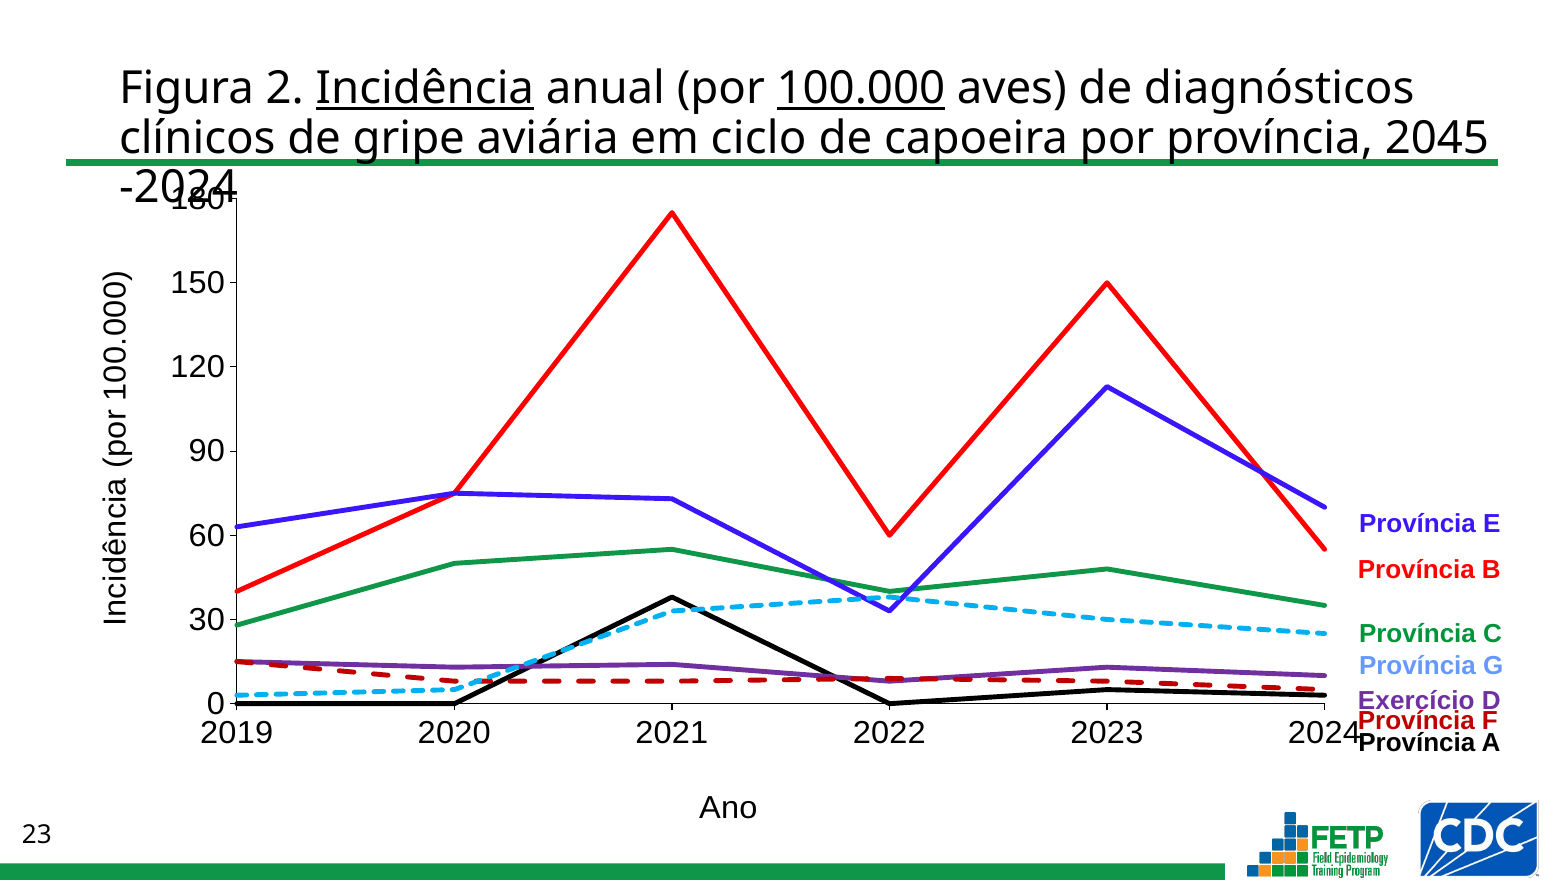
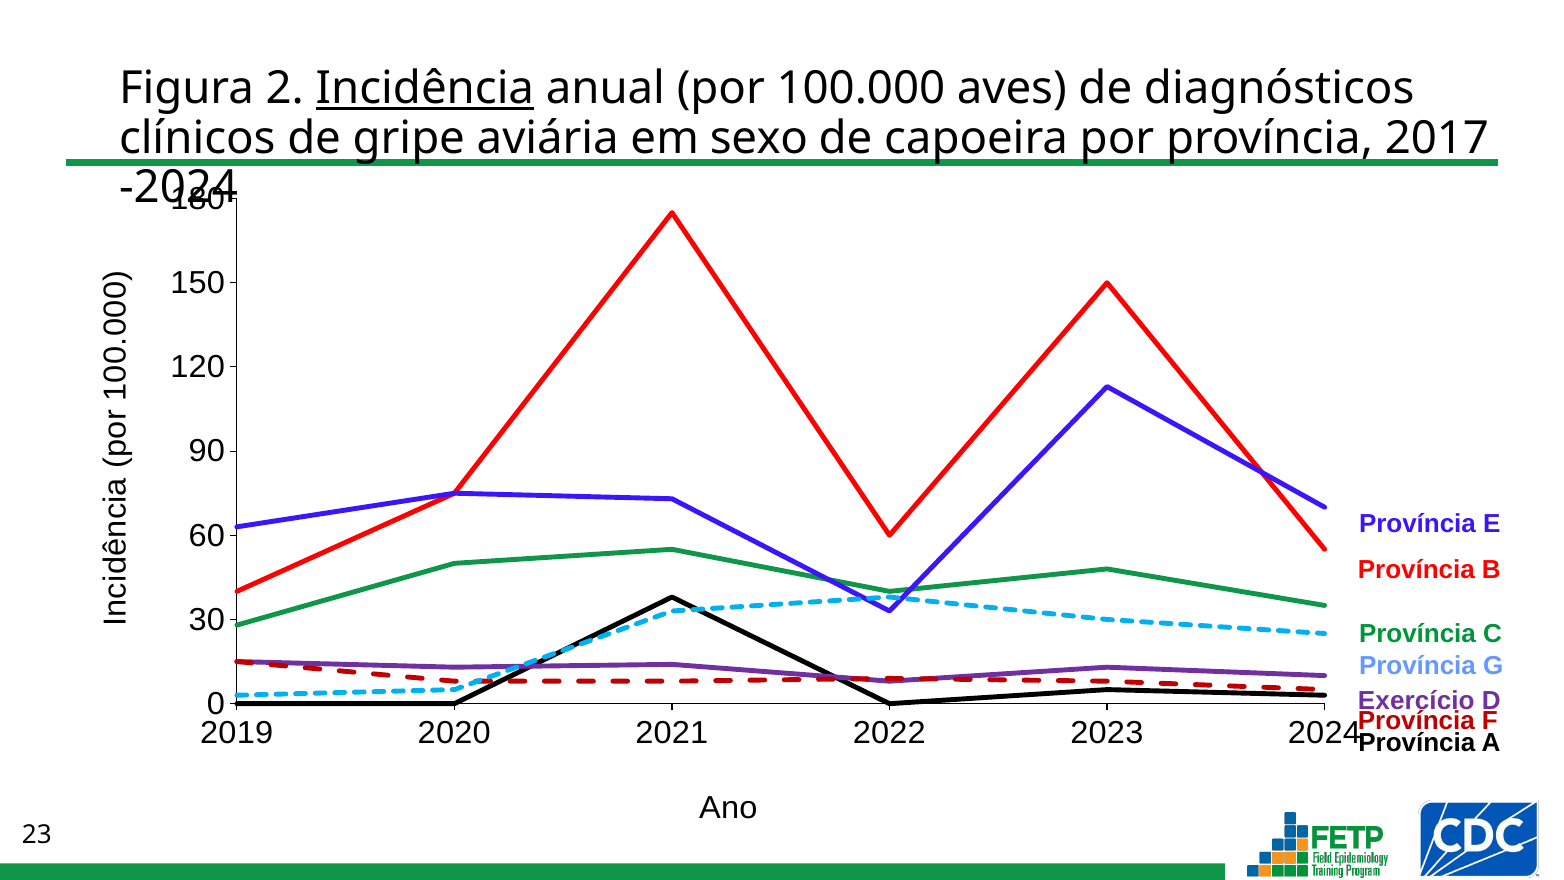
100.000 underline: present -> none
ciclo: ciclo -> sexo
2045: 2045 -> 2017
